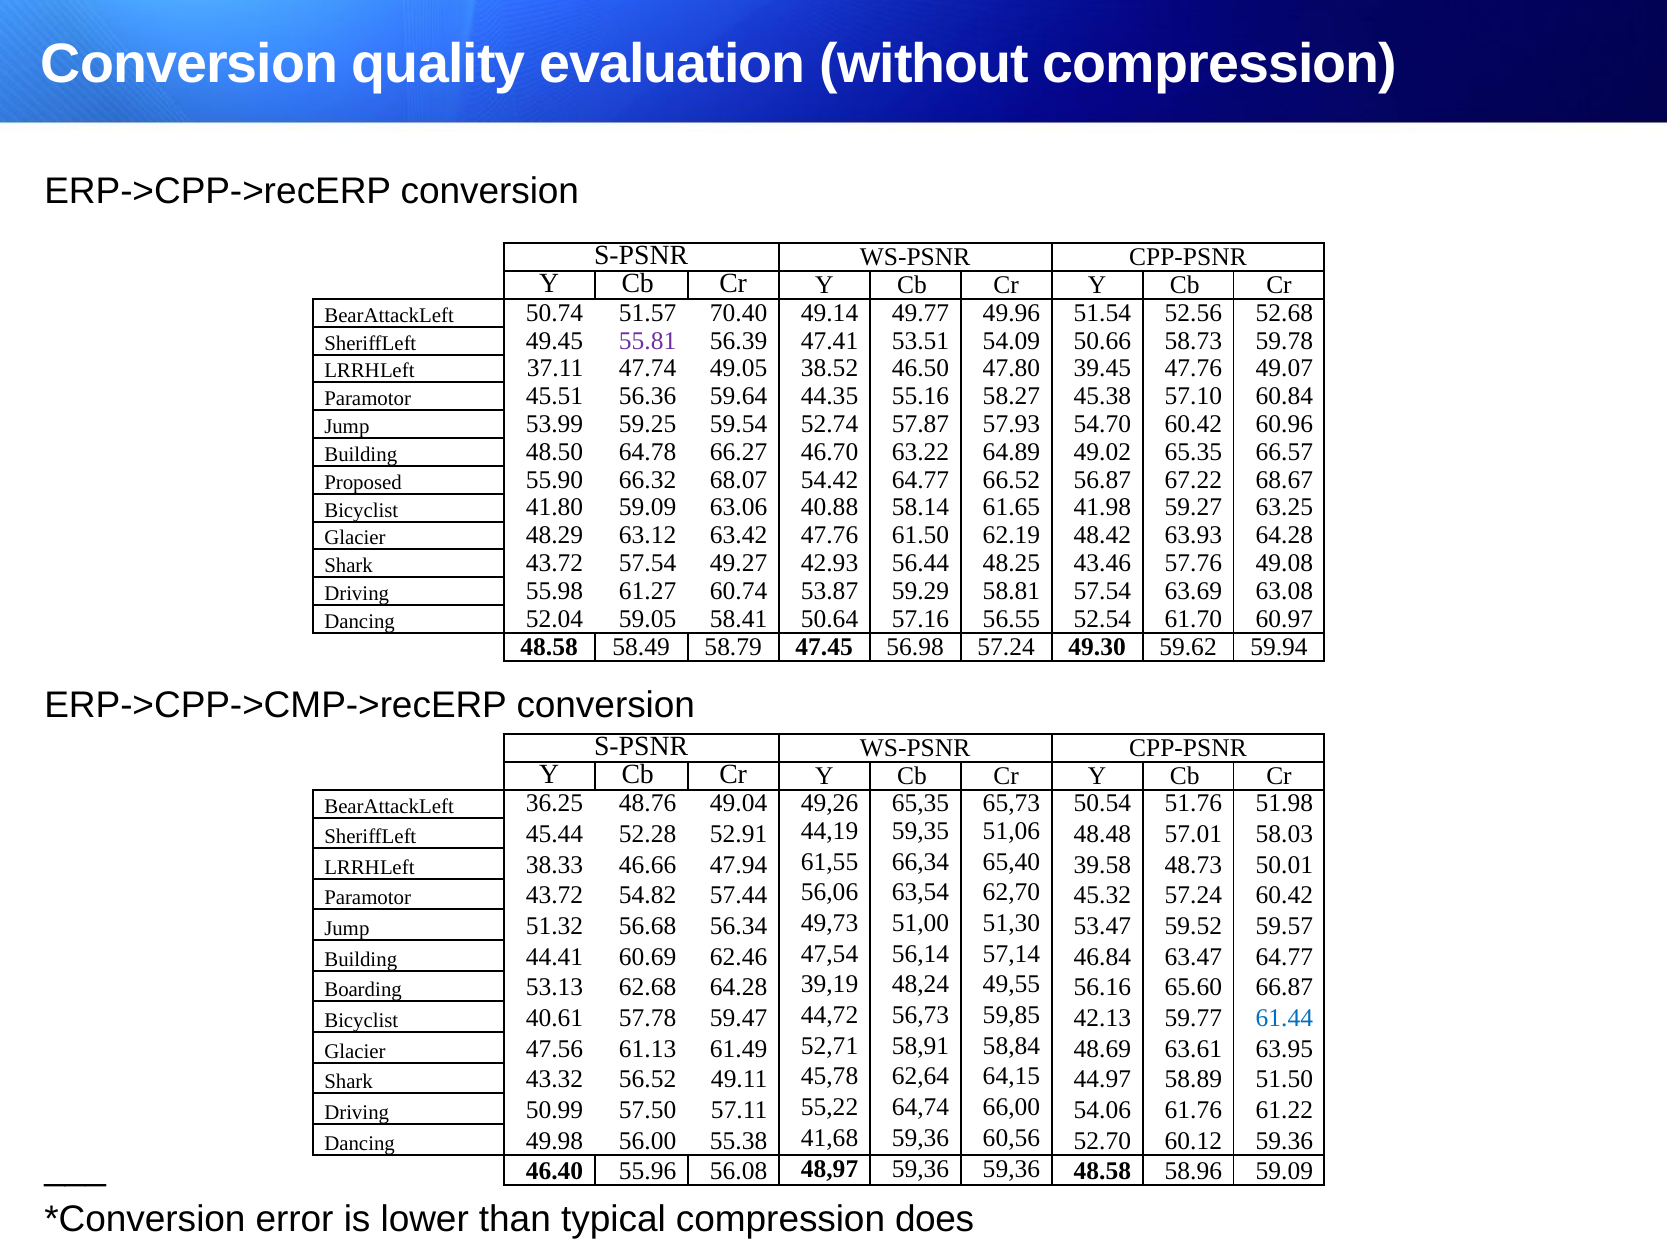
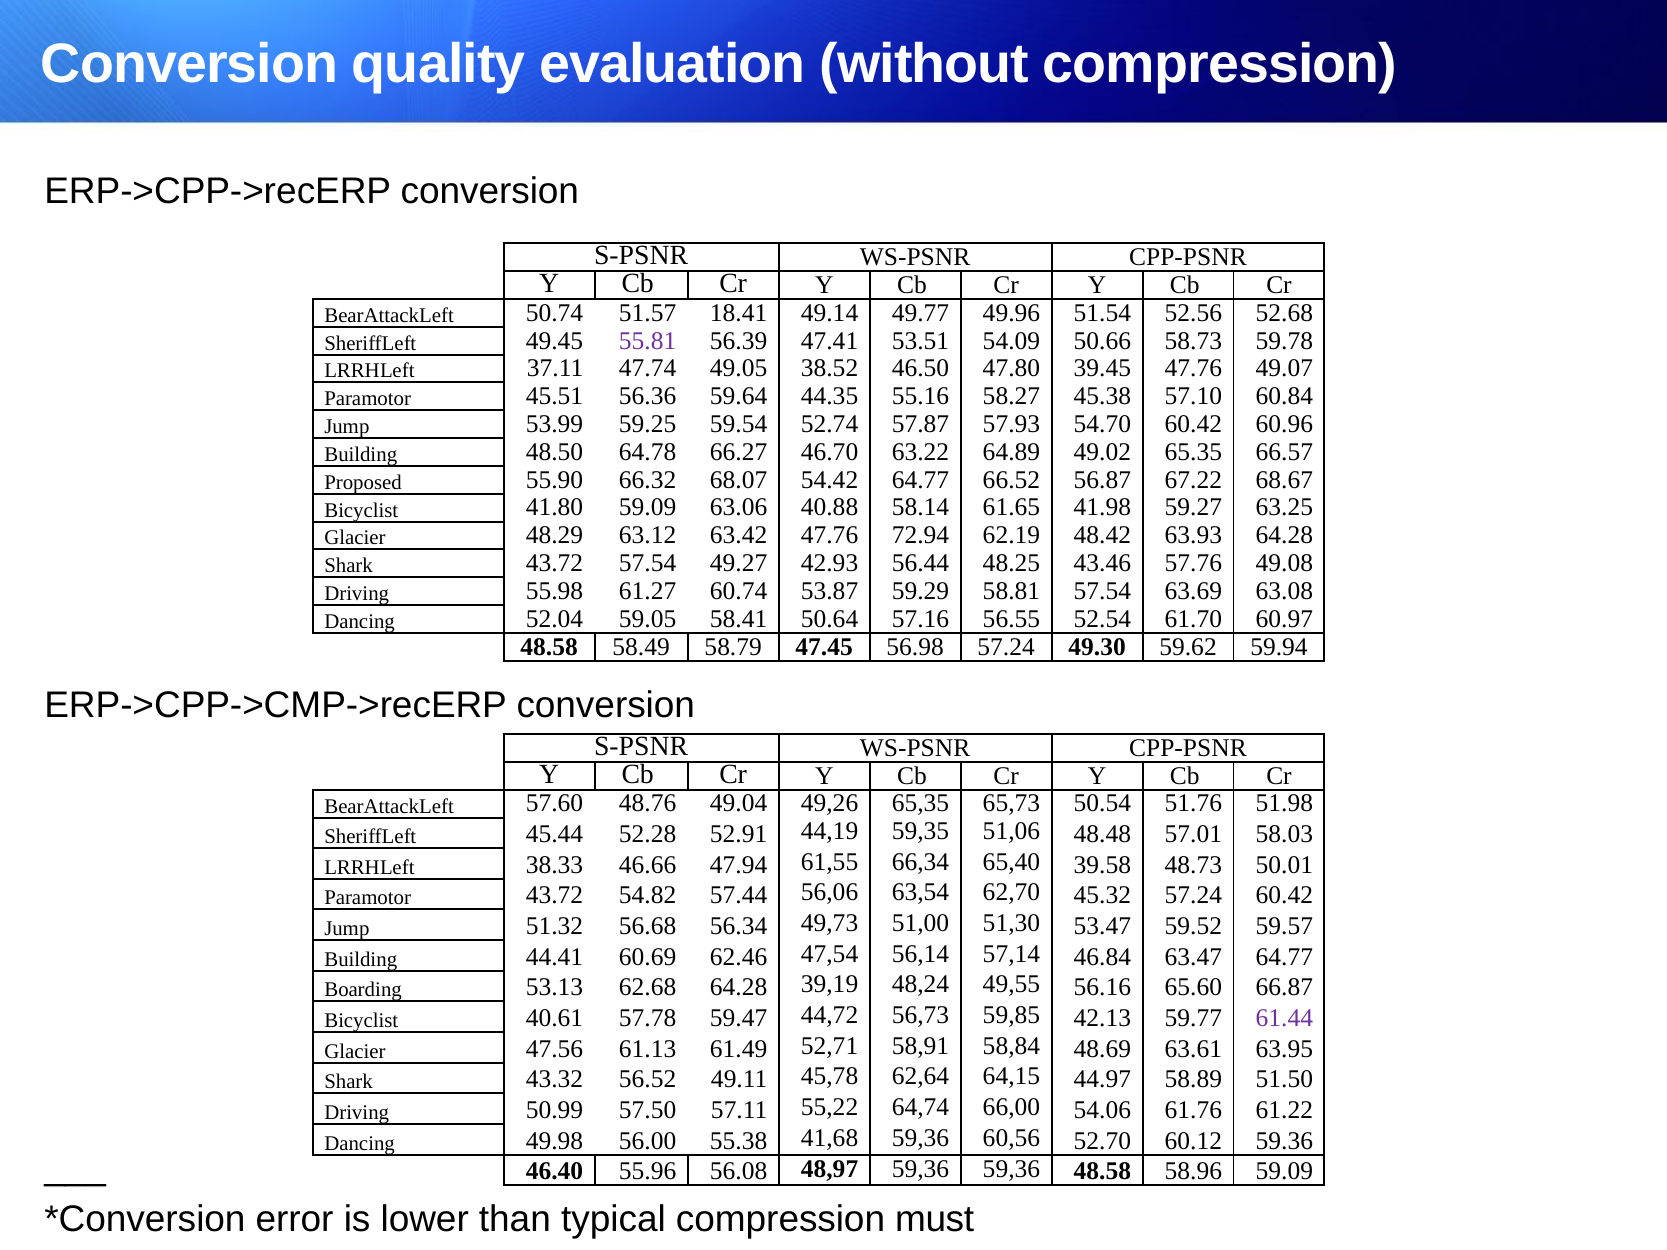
70.40: 70.40 -> 18.41
61.50: 61.50 -> 72.94
36.25: 36.25 -> 57.60
61.44 colour: blue -> purple
does: does -> must
